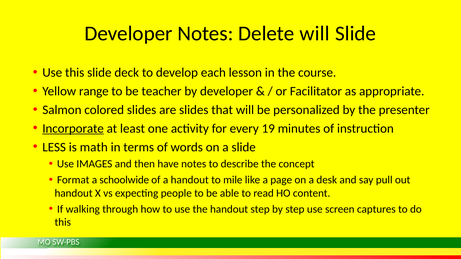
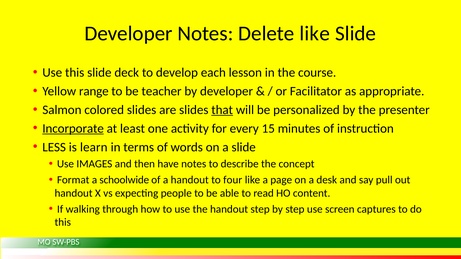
Delete will: will -> like
that underline: none -> present
19: 19 -> 15
math: math -> learn
mile: mile -> four
